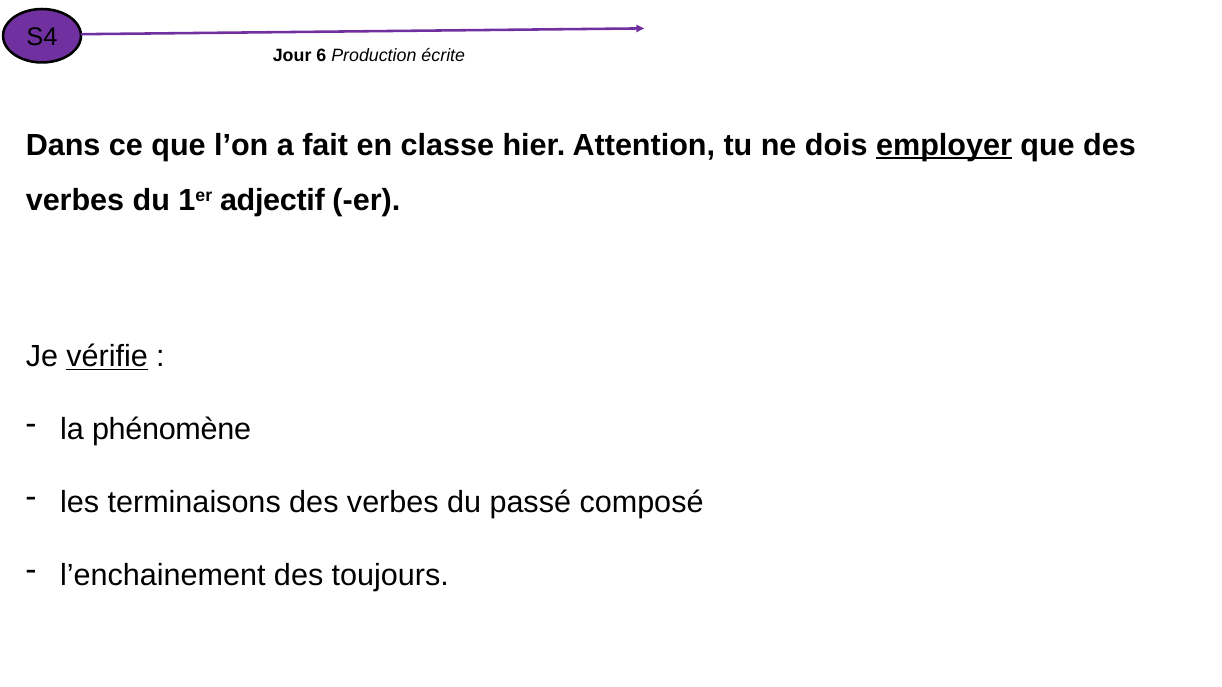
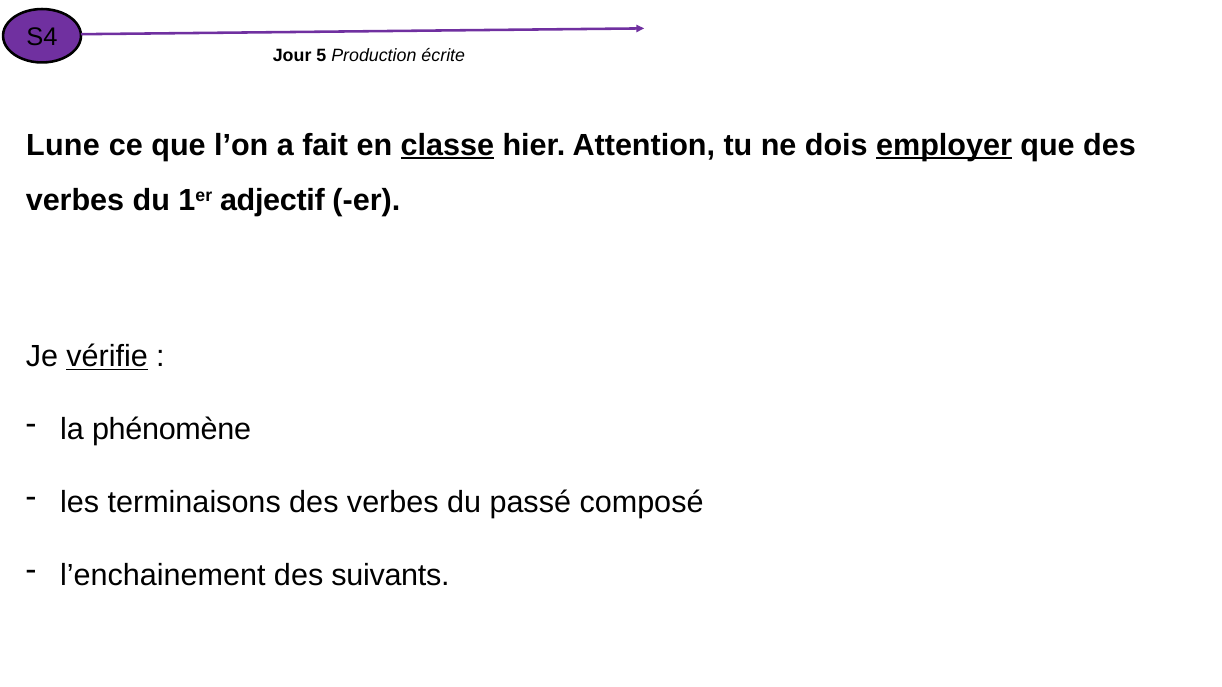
6: 6 -> 5
Dans: Dans -> Lune
classe underline: none -> present
toujours: toujours -> suivants
